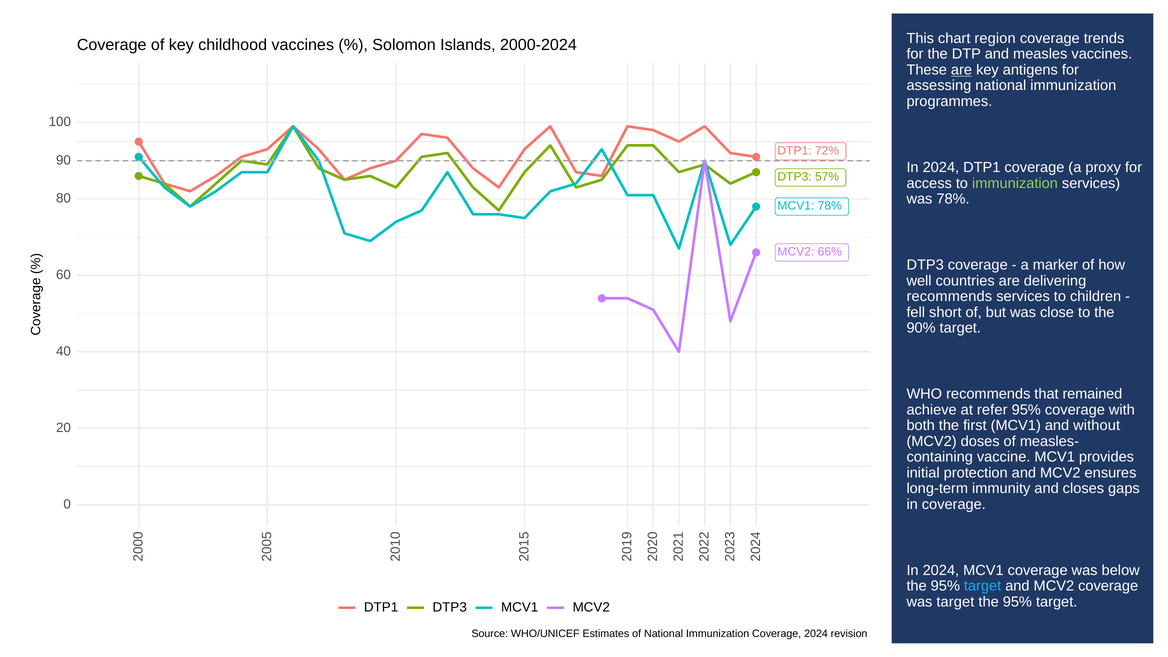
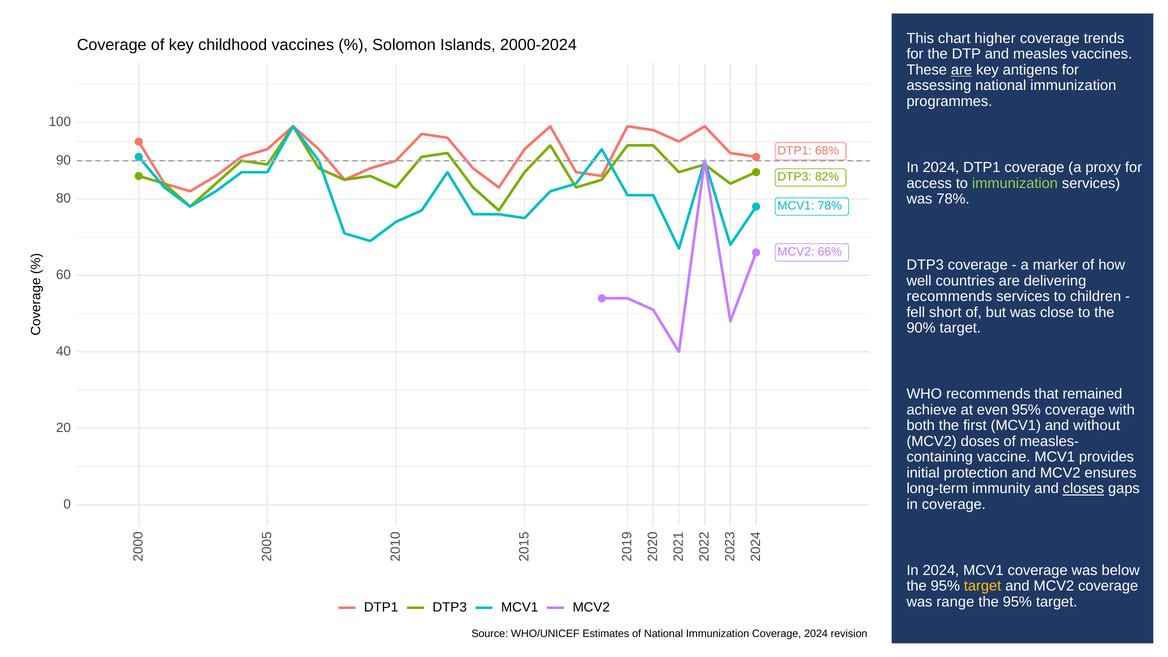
region: region -> higher
72%: 72% -> 68%
57%: 57% -> 82%
refer: refer -> even
closes underline: none -> present
target at (983, 586) colour: light blue -> yellow
was target: target -> range
